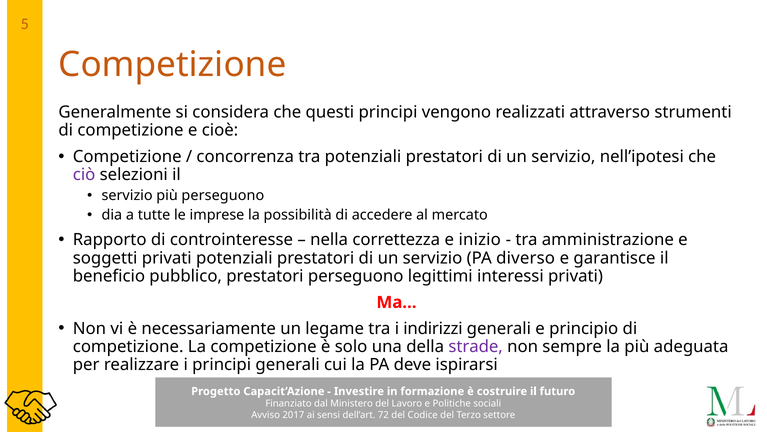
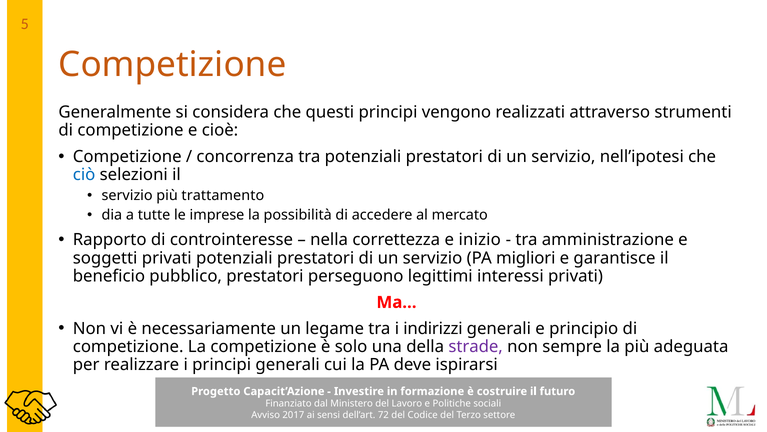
ciò colour: purple -> blue
più perseguono: perseguono -> trattamento
diverso: diverso -> migliori
